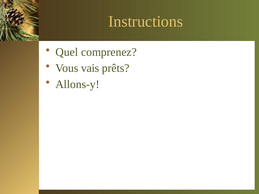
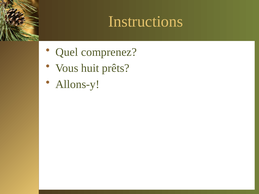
vais: vais -> huit
